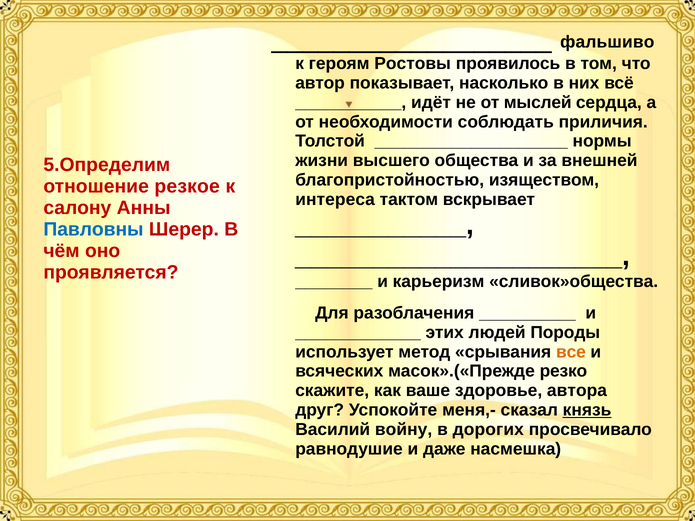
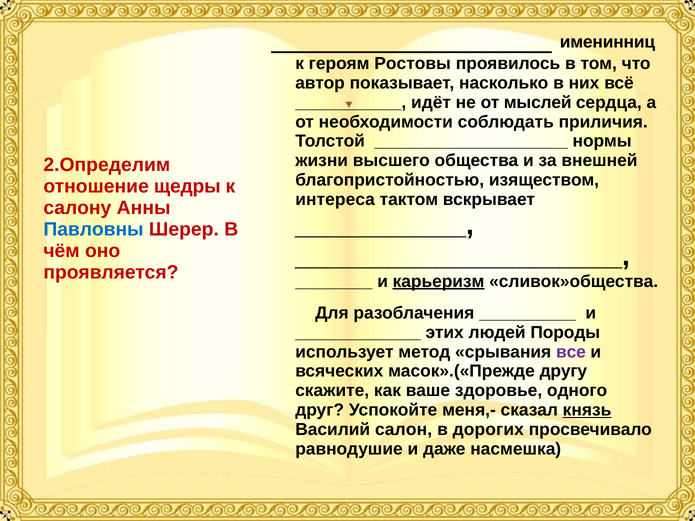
фальшиво: фальшиво -> именинниц
5.Определим: 5.Определим -> 2.Определим
резкое: резкое -> щедры
карьеризм underline: none -> present
все colour: orange -> purple
резко: резко -> другу
автора: автора -> одного
войну: войну -> салон
